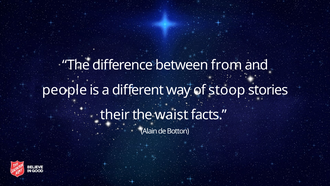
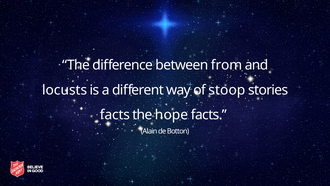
people: people -> locusts
their at (115, 115): their -> facts
waist: waist -> hope
